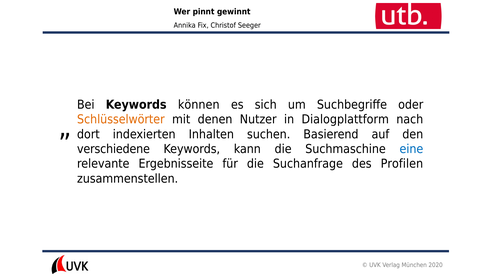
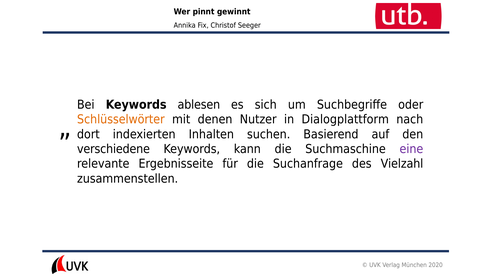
können: können -> ablesen
eine colour: blue -> purple
Profilen: Profilen -> Vielzahl
